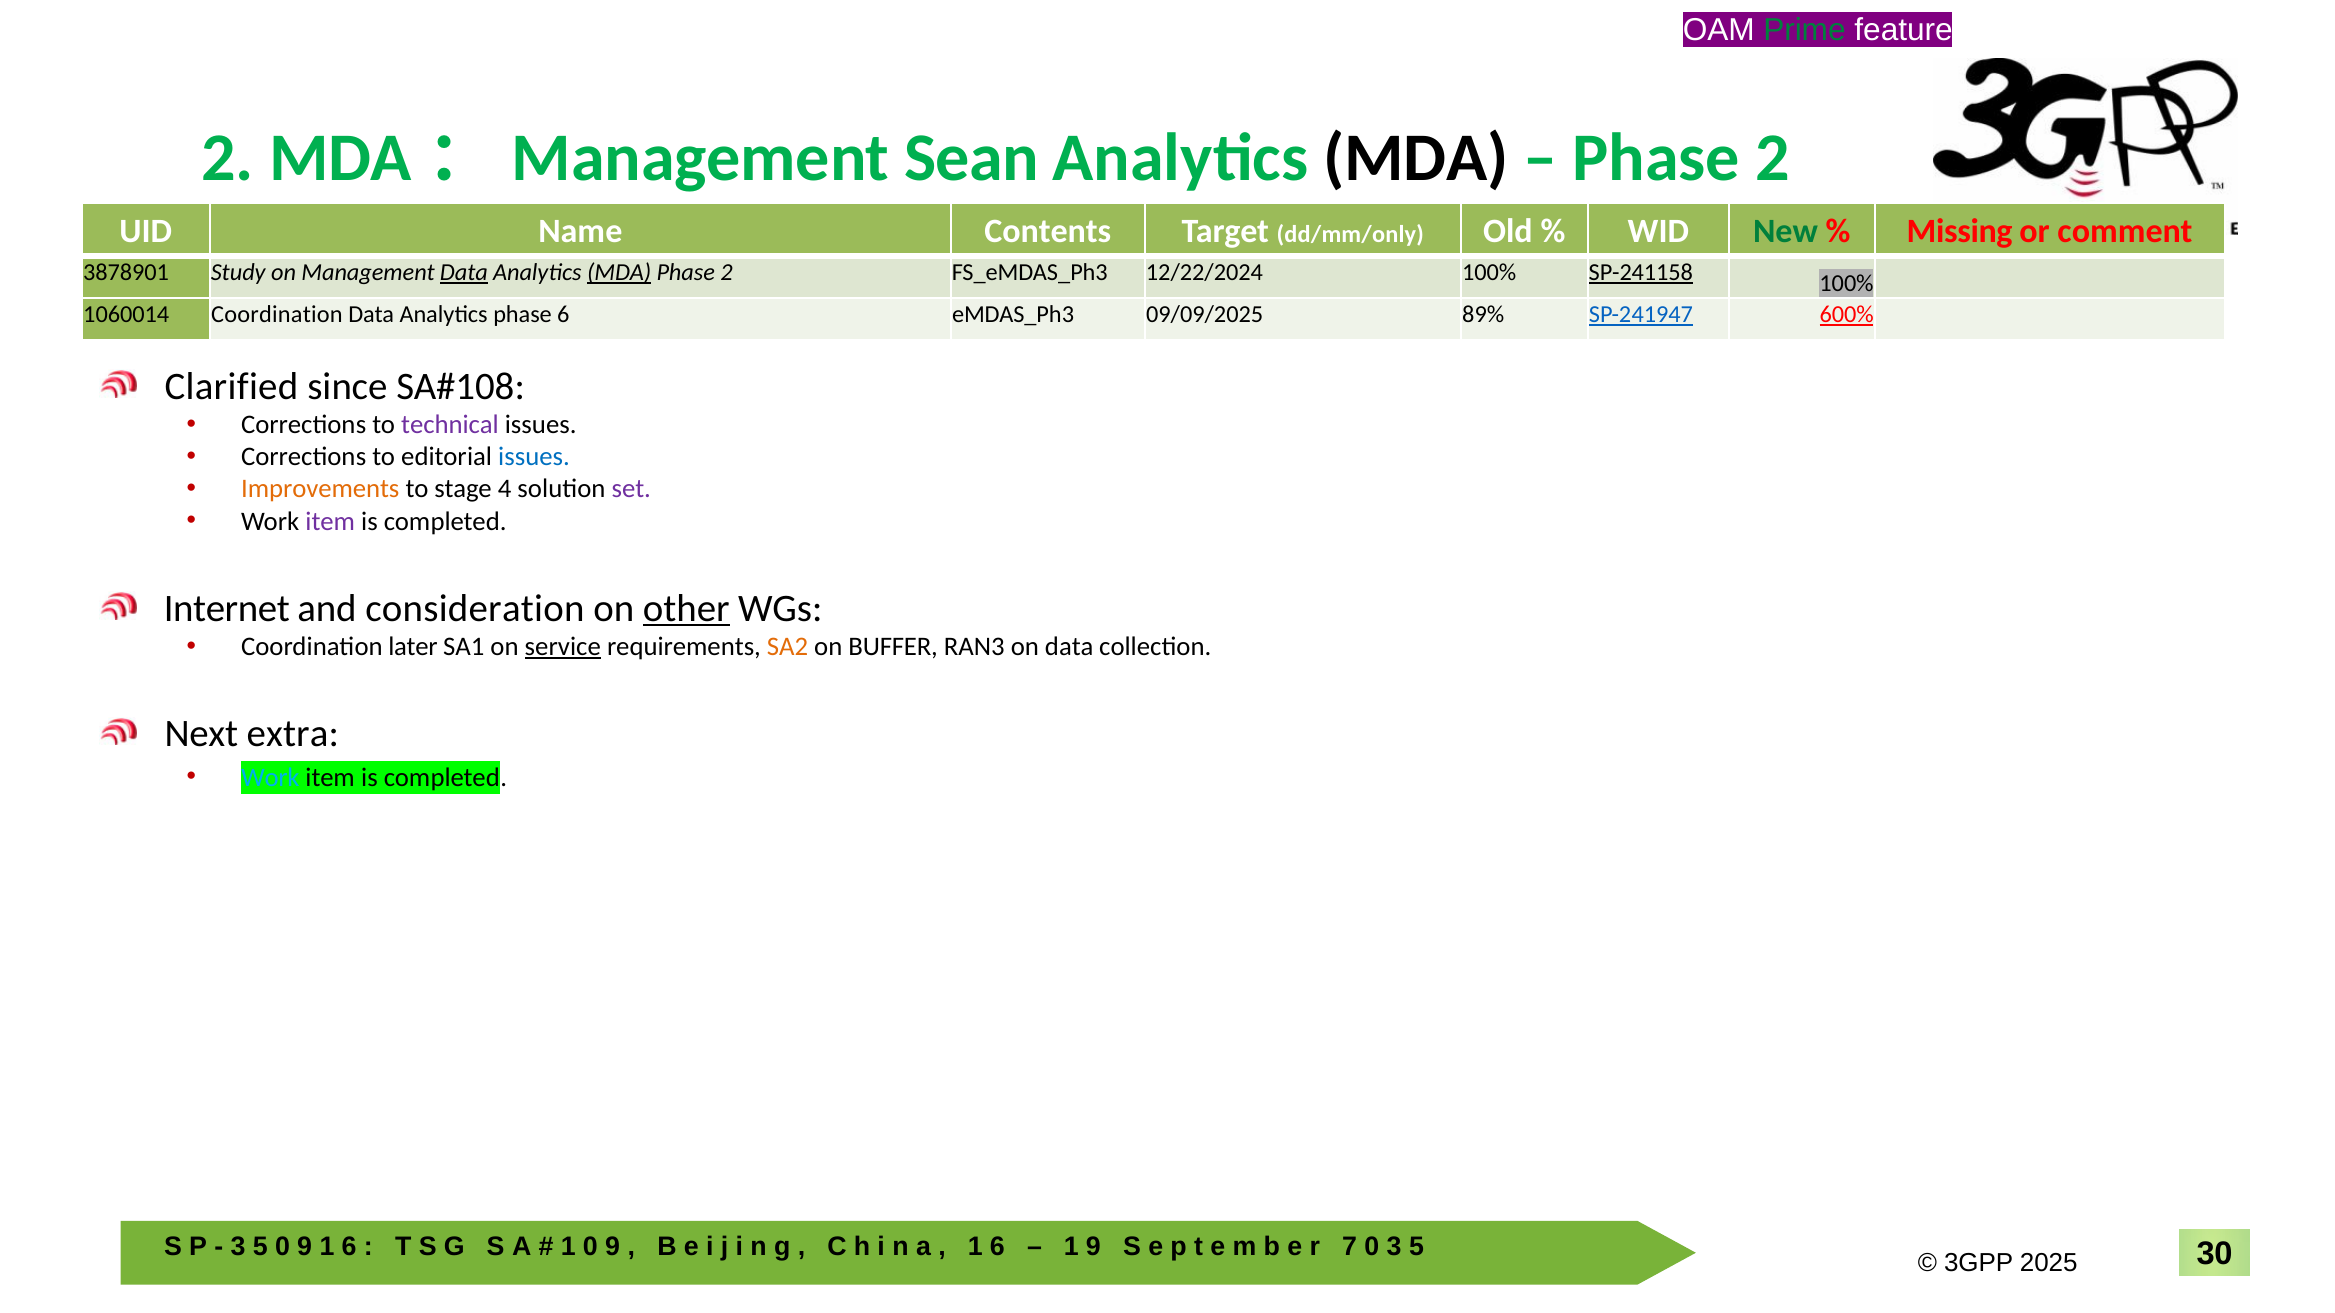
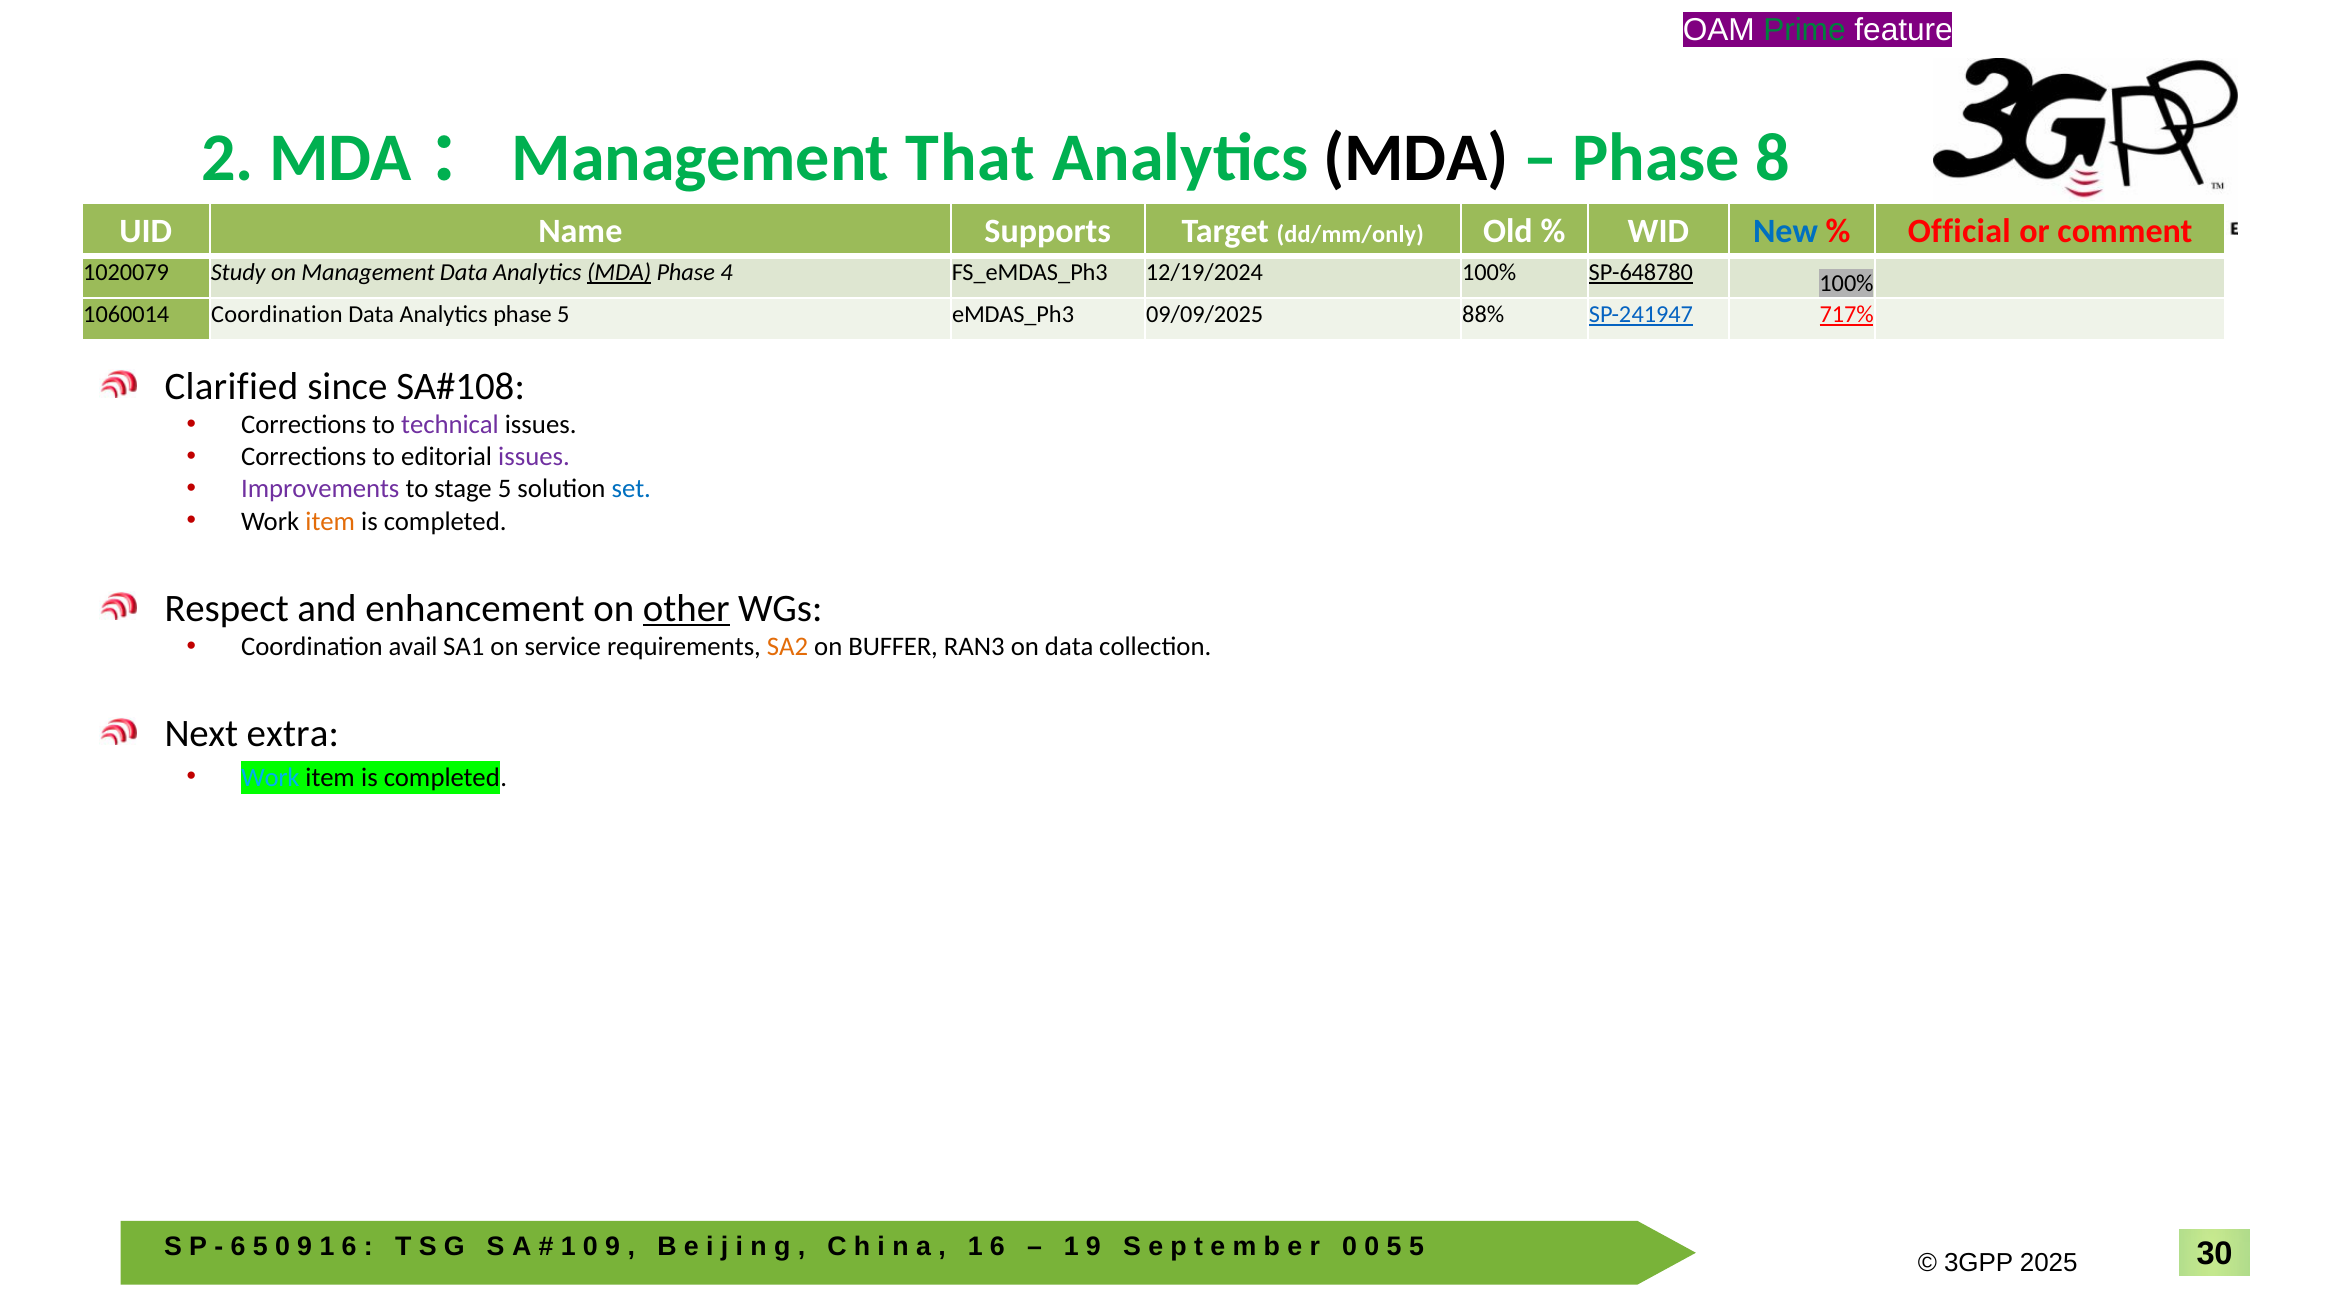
Sean: Sean -> That
2 at (1773, 158): 2 -> 8
Contents: Contents -> Supports
New colour: green -> blue
Missing: Missing -> Official
3878901: 3878901 -> 1020079
Data at (464, 272) underline: present -> none
2 at (727, 272): 2 -> 4
12/22/2024: 12/22/2024 -> 12/19/2024
SP-241158: SP-241158 -> SP-648780
phase 6: 6 -> 5
89%: 89% -> 88%
600%: 600% -> 717%
issues at (534, 457) colour: blue -> purple
Improvements colour: orange -> purple
stage 4: 4 -> 5
set colour: purple -> blue
item at (330, 521) colour: purple -> orange
Internet: Internet -> Respect
consideration: consideration -> enhancement
later: later -> avail
service underline: present -> none
3 at (238, 1247): 3 -> 6
7 at (1350, 1247): 7 -> 0
3 at (1394, 1247): 3 -> 5
